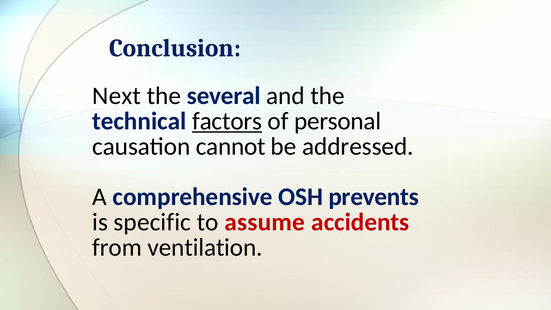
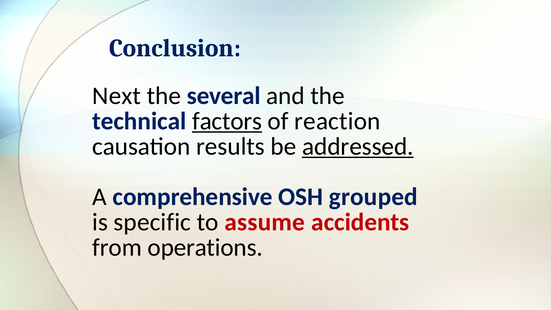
personal: personal -> reaction
cannot: cannot -> results
addressed underline: none -> present
prevents: prevents -> grouped
ventilation: ventilation -> operations
